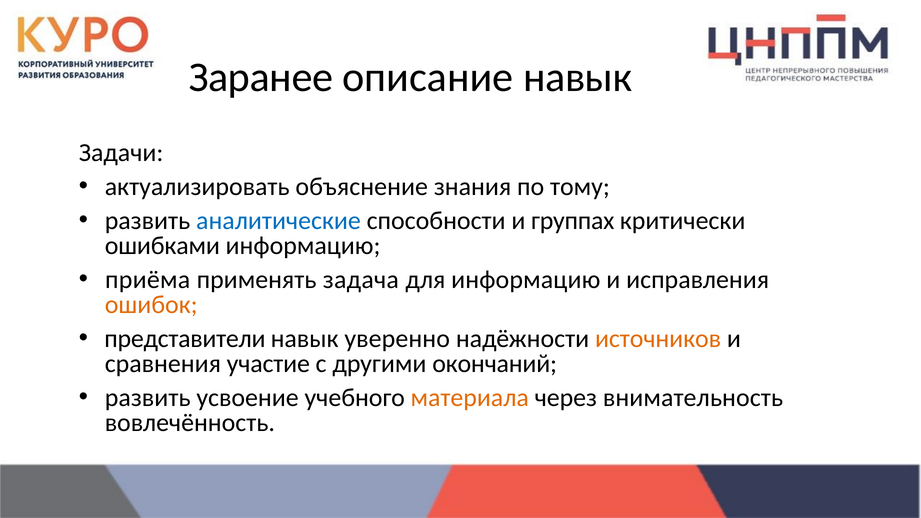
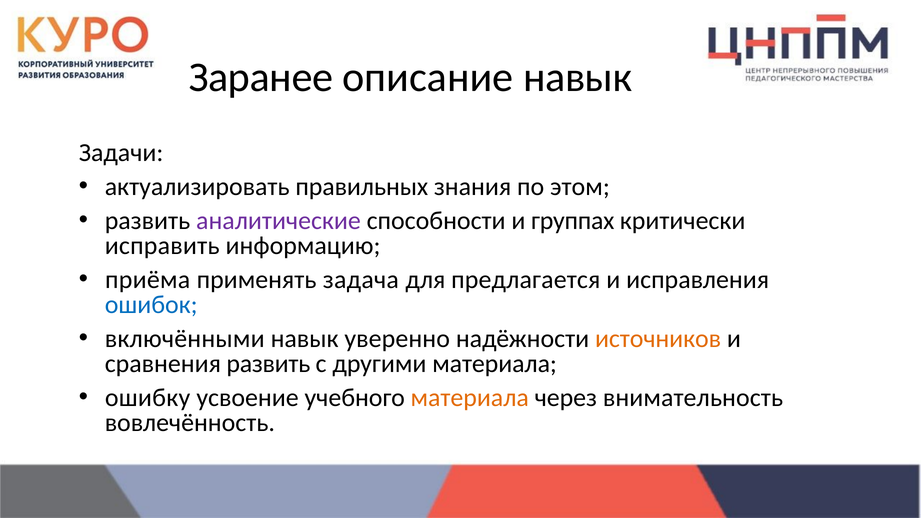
объяснение: объяснение -> правильных
тому: тому -> этом
аналитические colour: blue -> purple
ошибками: ошибками -> исправить
для информацию: информацию -> предлагается
ошибок colour: orange -> blue
представители: представители -> включёнными
сравнения участие: участие -> развить
другими окончаний: окончаний -> материала
развить at (148, 398): развить -> ошибку
